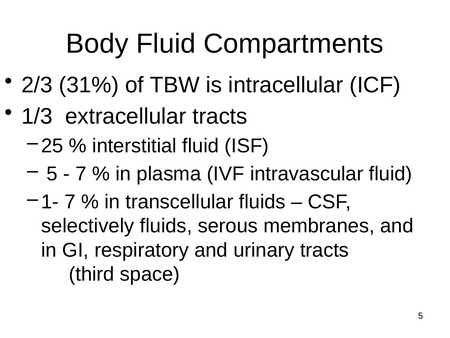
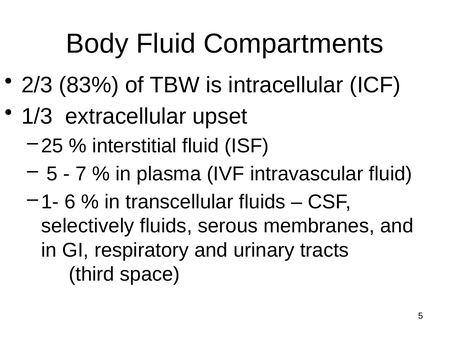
31%: 31% -> 83%
extracellular tracts: tracts -> upset
7 at (70, 202): 7 -> 6
